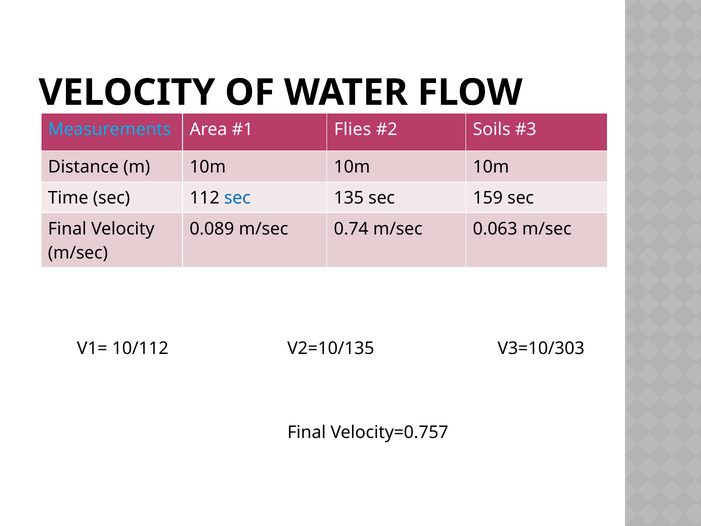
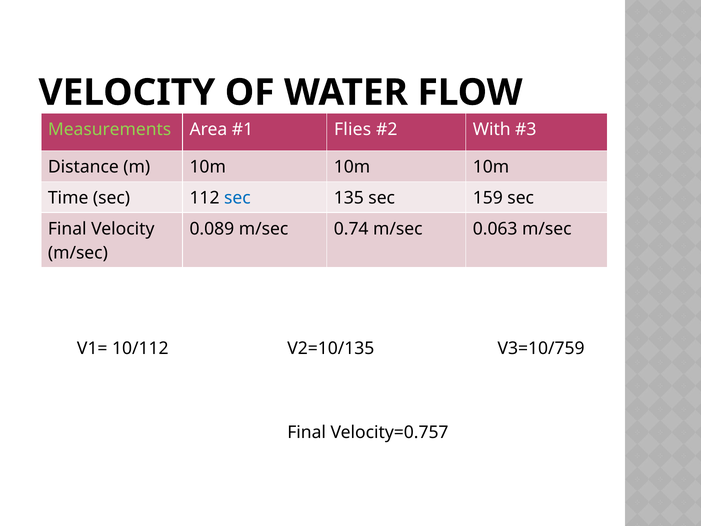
Measurements colour: light blue -> light green
Soils: Soils -> With
V3=10/303: V3=10/303 -> V3=10/759
